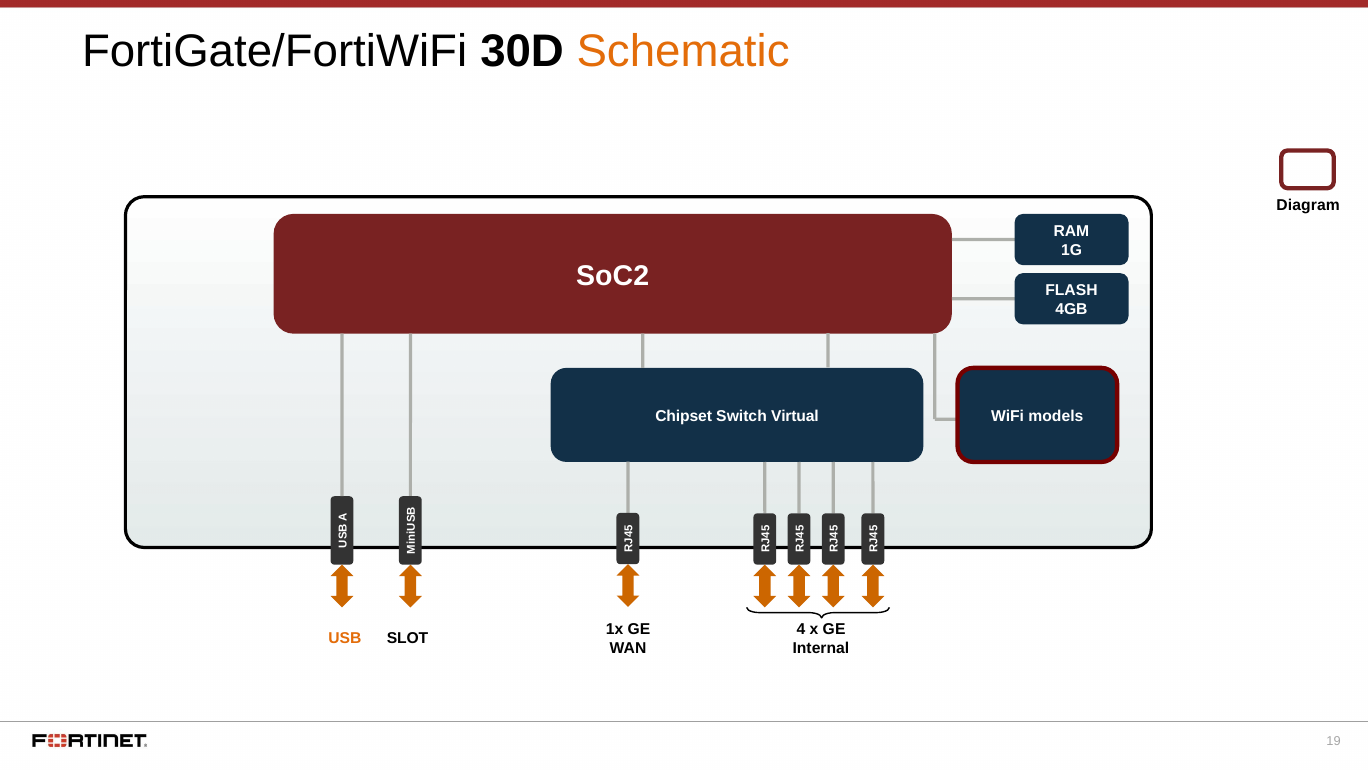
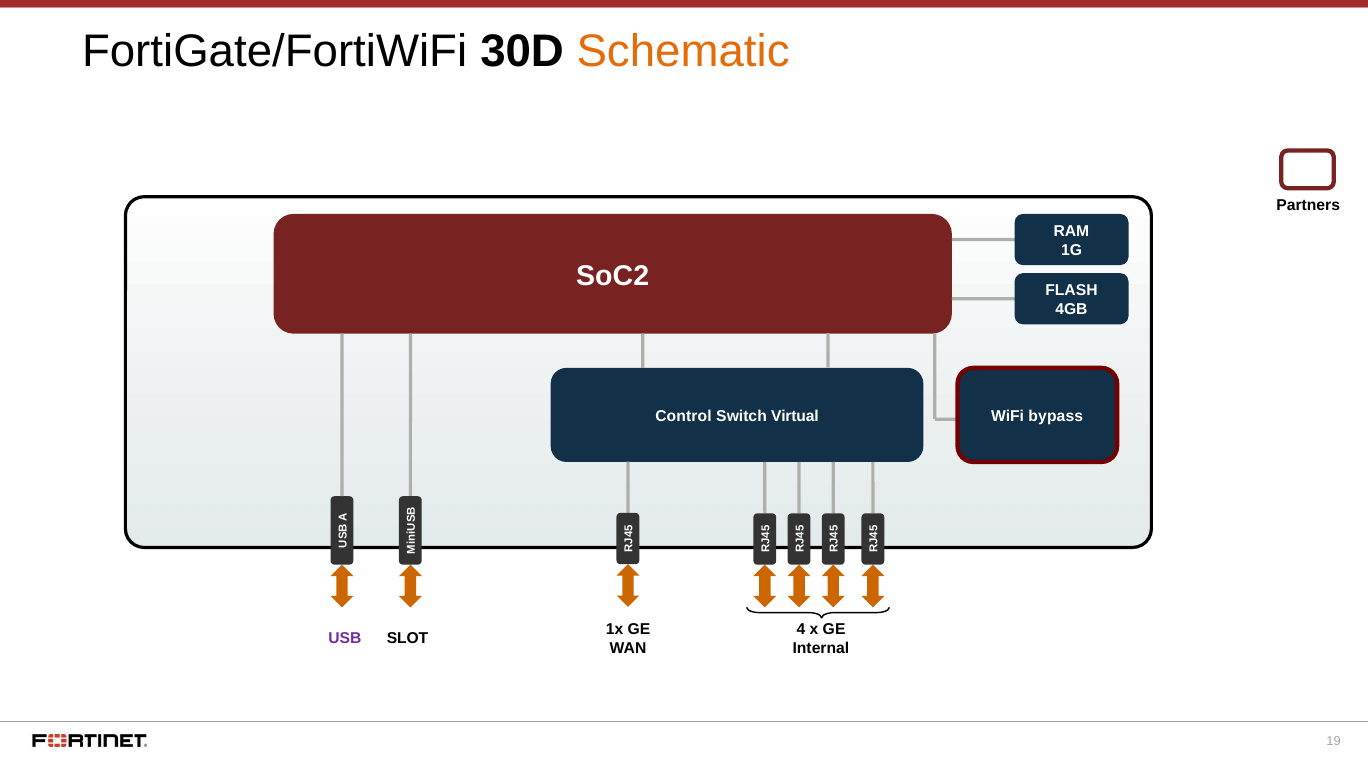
Diagram: Diagram -> Partners
Chipset: Chipset -> Control
models: models -> bypass
USB colour: orange -> purple
